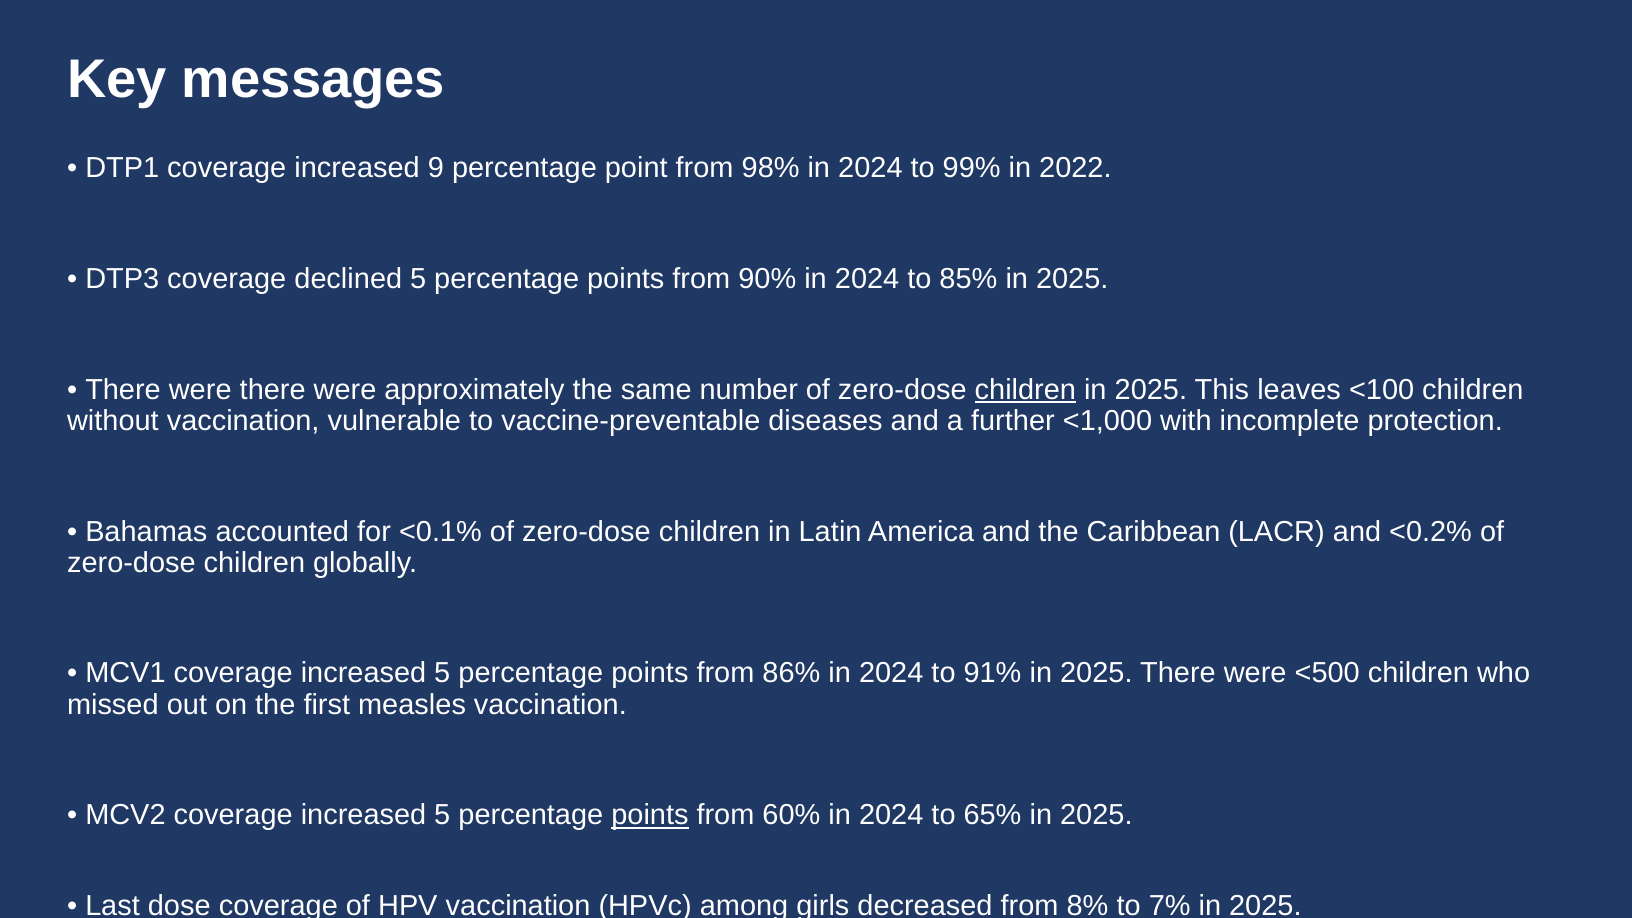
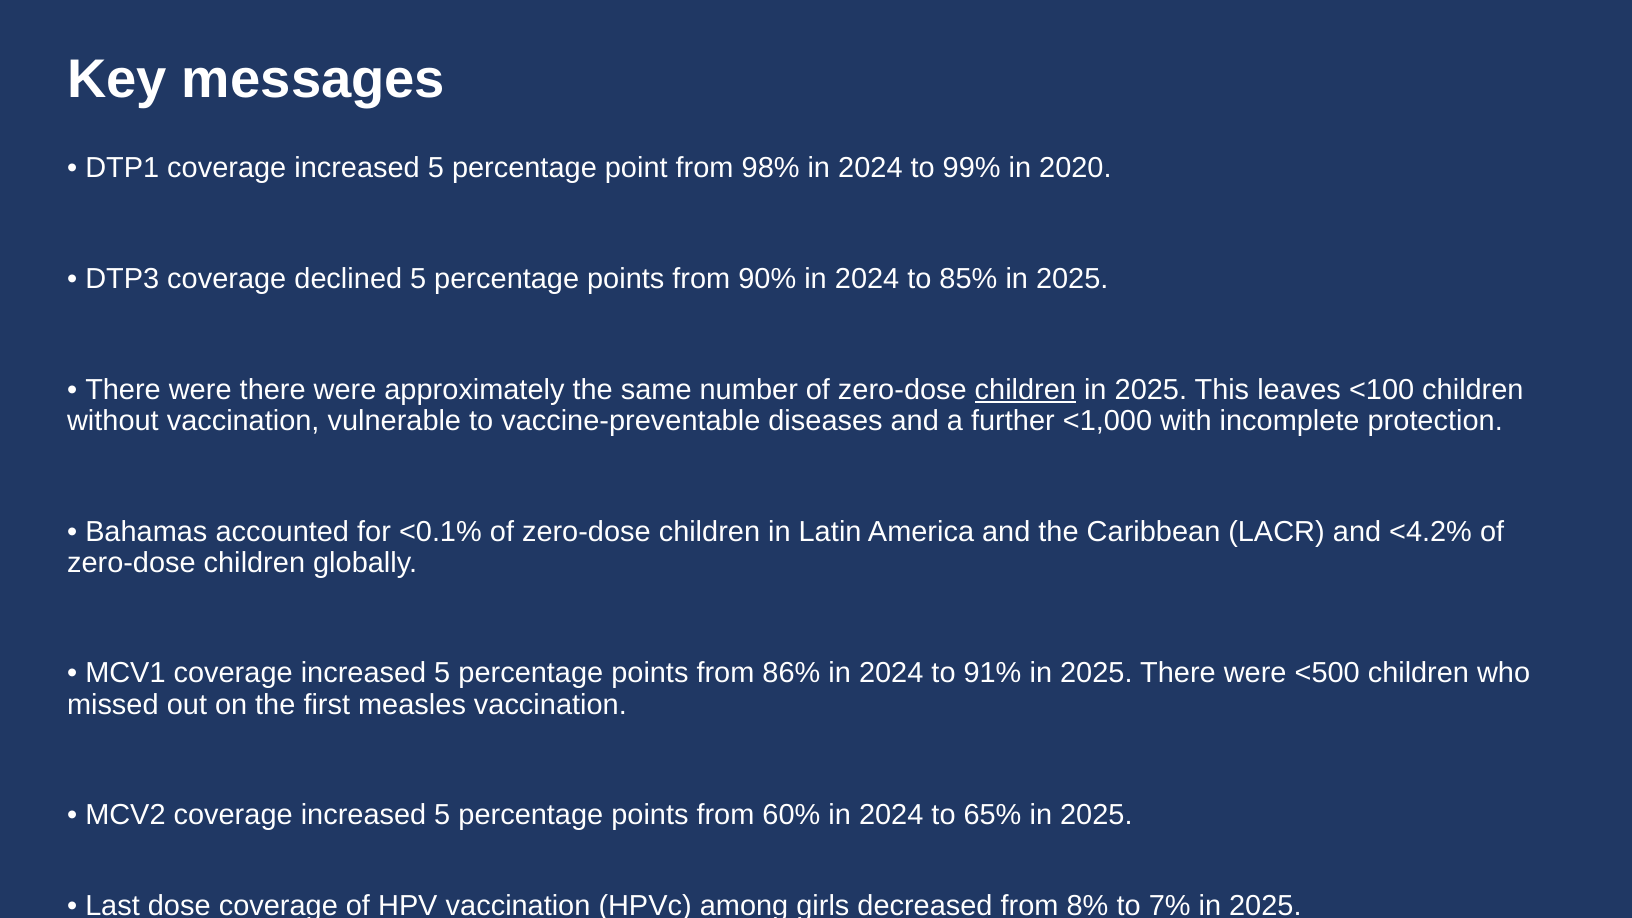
DTP1 coverage increased 9: 9 -> 5
2022: 2022 -> 2020
<0.2%: <0.2% -> <4.2%
points at (650, 815) underline: present -> none
